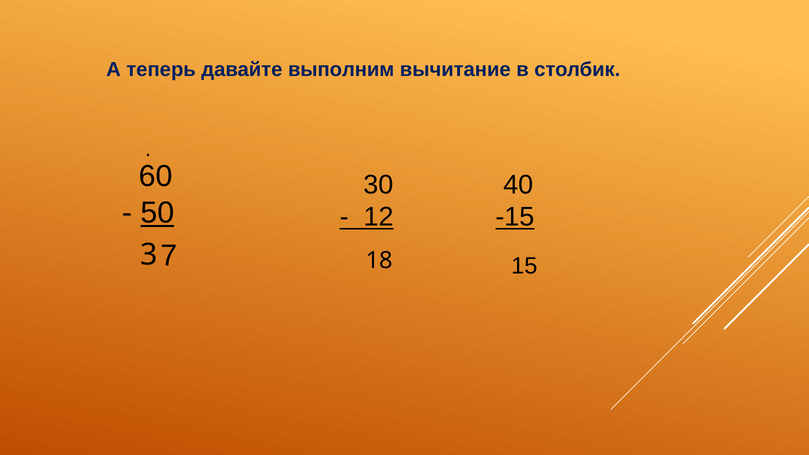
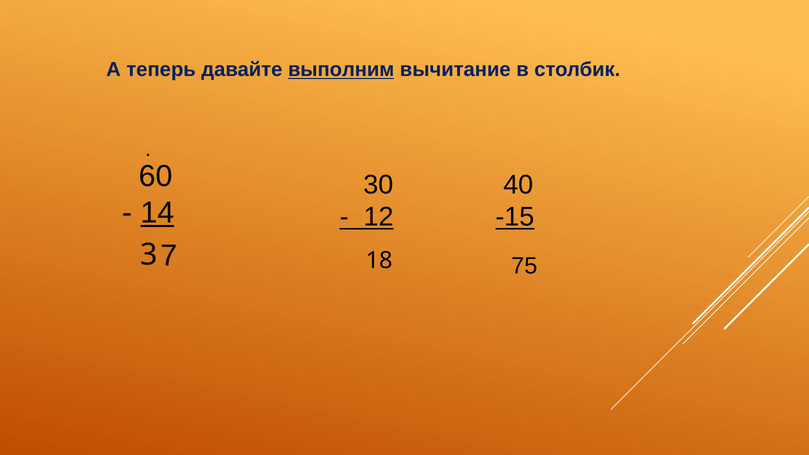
выполним underline: none -> present
50: 50 -> 14
15: 15 -> 75
